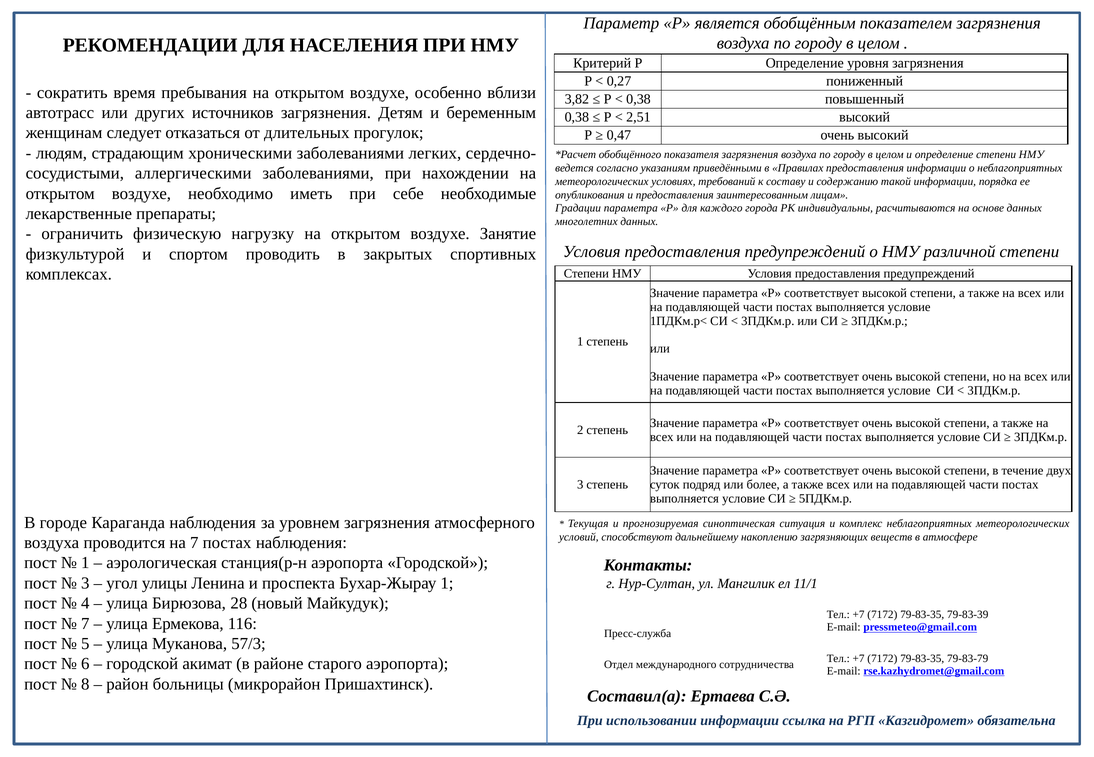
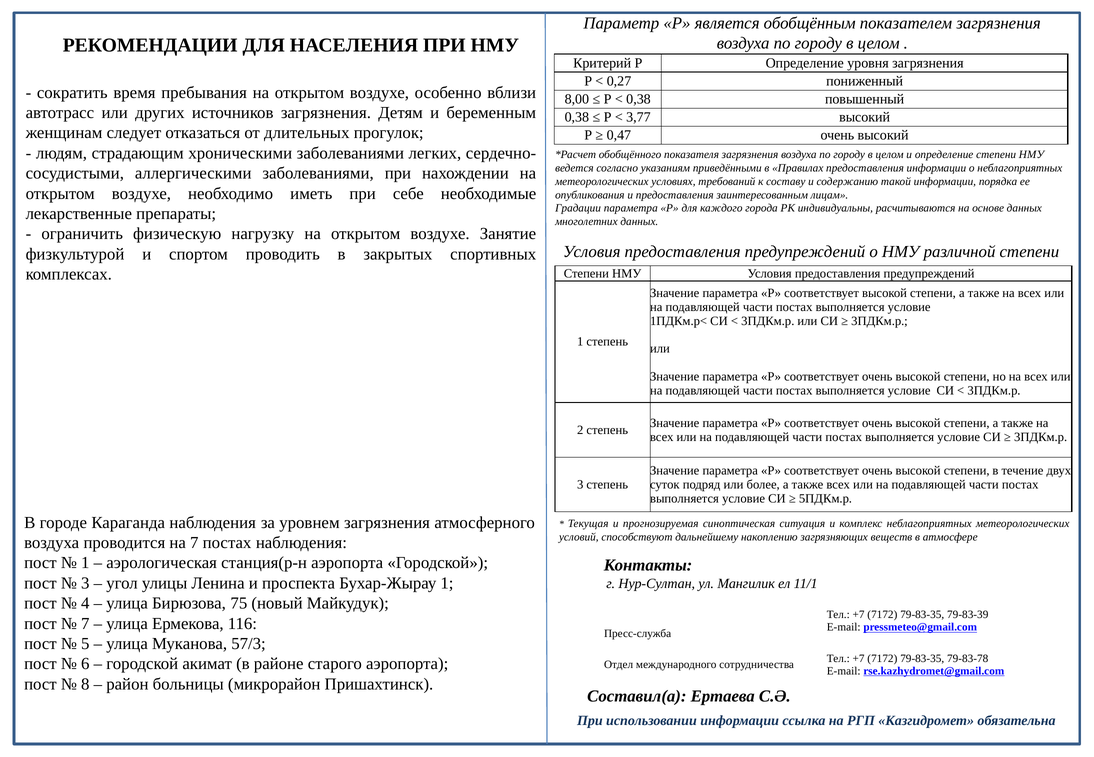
3,82: 3,82 -> 8,00
2,51: 2,51 -> 3,77
28: 28 -> 75
79-83-79: 79-83-79 -> 79-83-78
